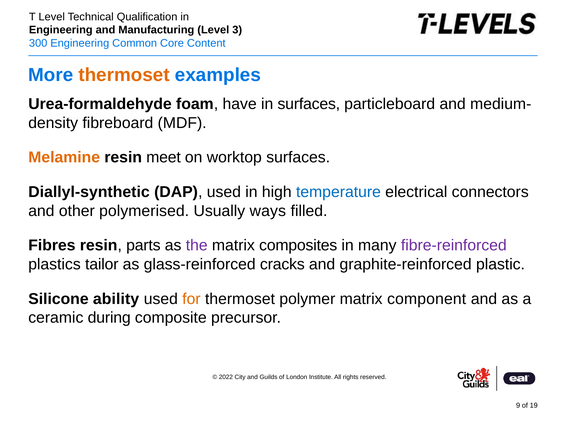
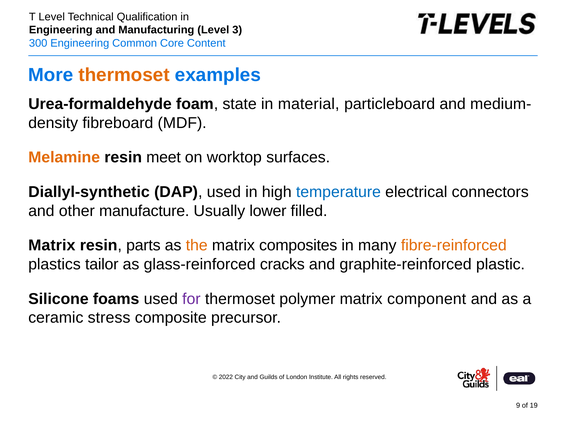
have: have -> state
in surfaces: surfaces -> material
polymerised: polymerised -> manufacture
ways: ways -> lower
Fibres at (52, 246): Fibres -> Matrix
the colour: purple -> orange
fibre-reinforced colour: purple -> orange
ability: ability -> foams
for colour: orange -> purple
during: during -> stress
